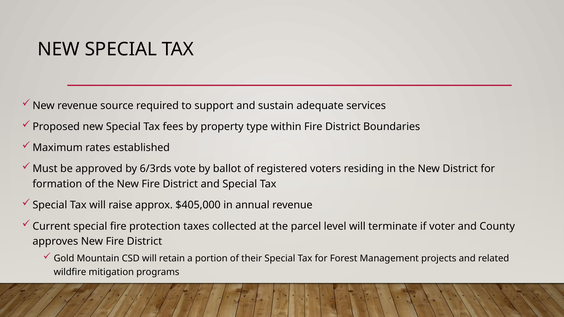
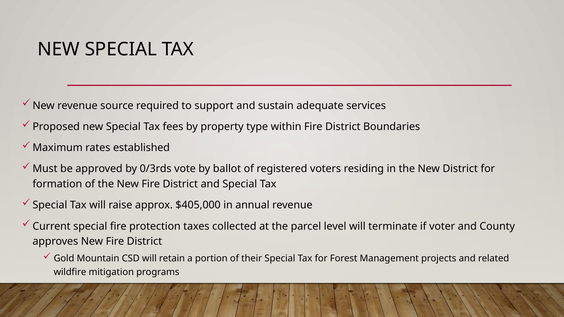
6/3rds: 6/3rds -> 0/3rds
